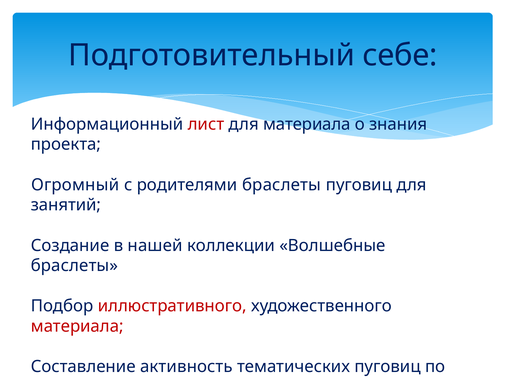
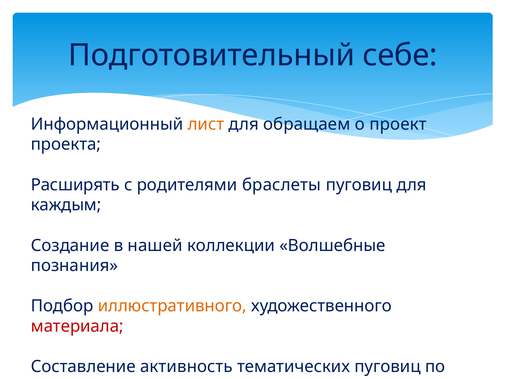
лист colour: red -> orange
для материала: материала -> обращаем
знания: знания -> проект
Огромный: Огромный -> Расширять
занятий: занятий -> каждым
браслеты at (74, 265): браслеты -> познания
иллюстративного colour: red -> orange
